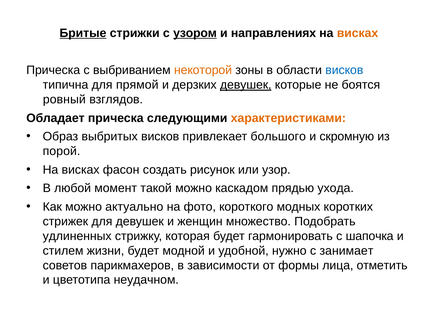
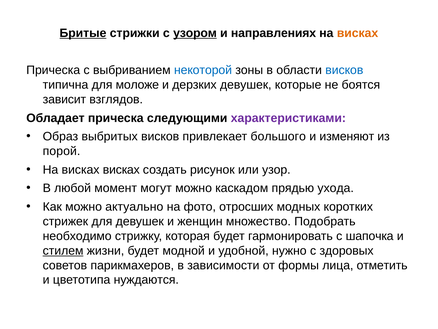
некоторой colour: orange -> blue
прямой: прямой -> моложе
девушек at (246, 85) underline: present -> none
ровный: ровный -> зависит
характеристиками colour: orange -> purple
скромную: скромную -> изменяют
висках фасон: фасон -> висках
такой: такой -> могут
короткого: короткого -> отросших
удлиненных: удлиненных -> необходимо
стилем underline: none -> present
занимает: занимает -> здоровых
неудачном: неудачном -> нуждаются
